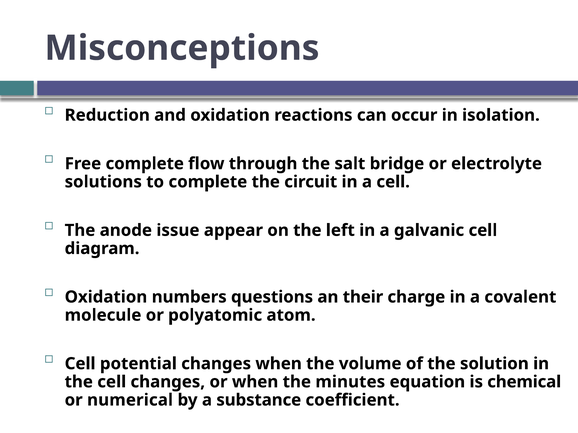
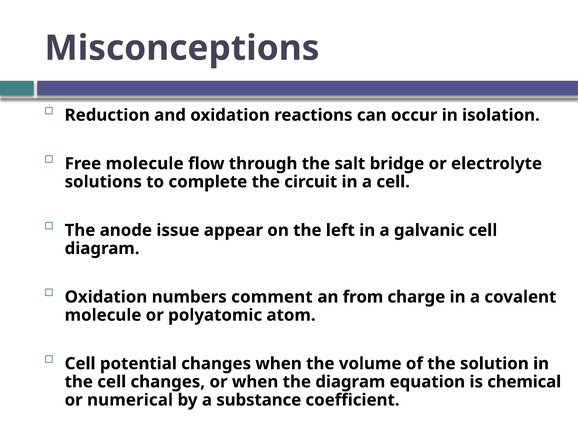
Free complete: complete -> molecule
questions: questions -> comment
their: their -> from
the minutes: minutes -> diagram
